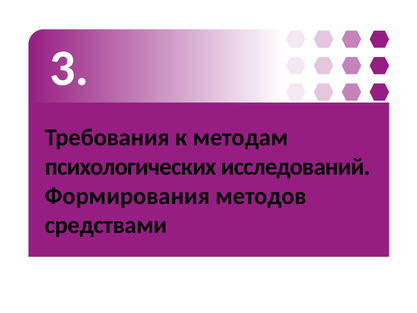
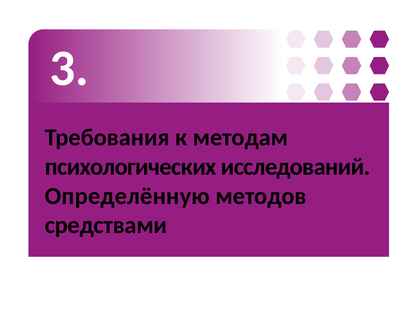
Формирования: Формирования -> Определённую
